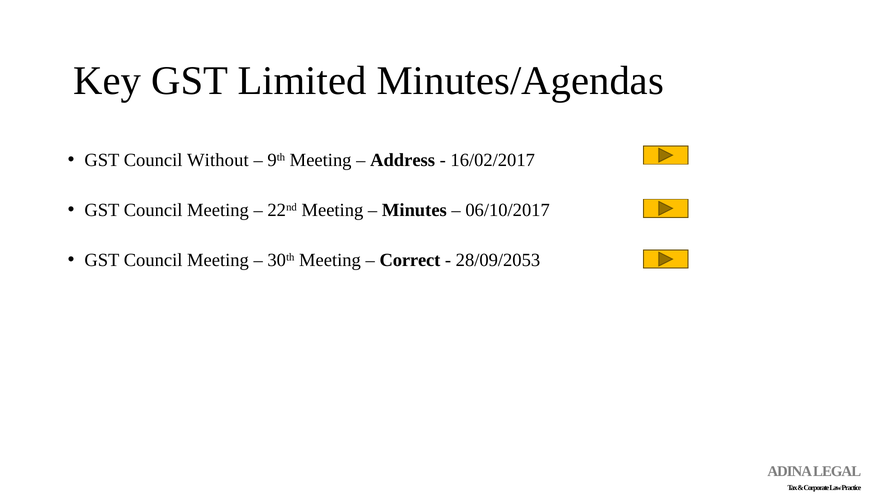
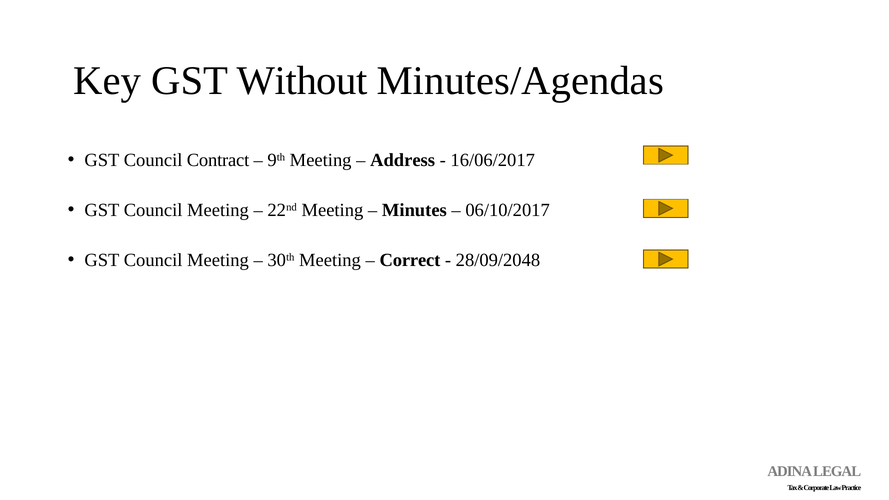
Limited: Limited -> Without
Without: Without -> Contract
16/02/2017: 16/02/2017 -> 16/06/2017
28/09/2053: 28/09/2053 -> 28/09/2048
